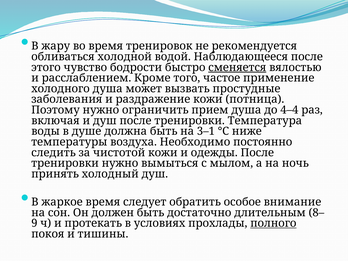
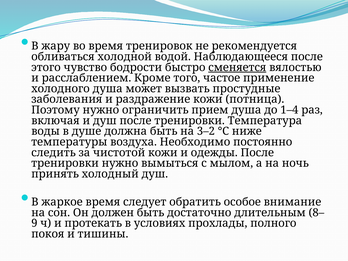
4–4: 4–4 -> 1–4
3–1: 3–1 -> 3–2
полного underline: present -> none
